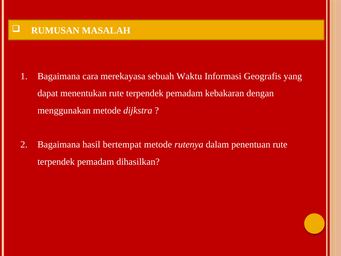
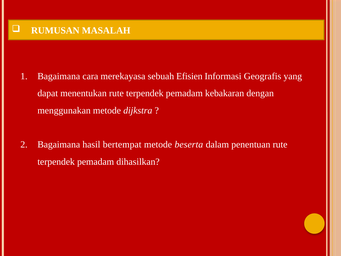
Waktu: Waktu -> Efisien
rutenya: rutenya -> beserta
